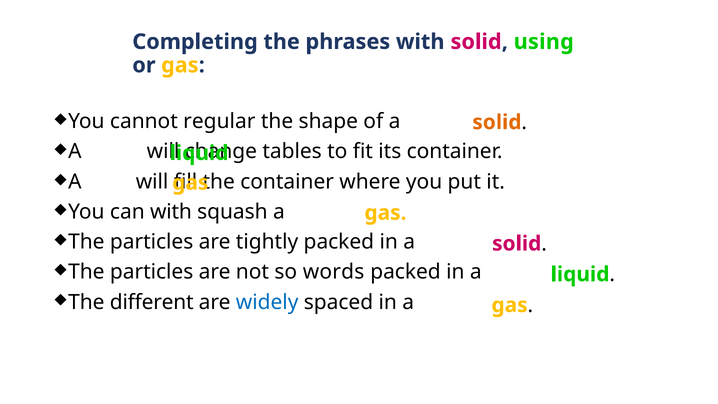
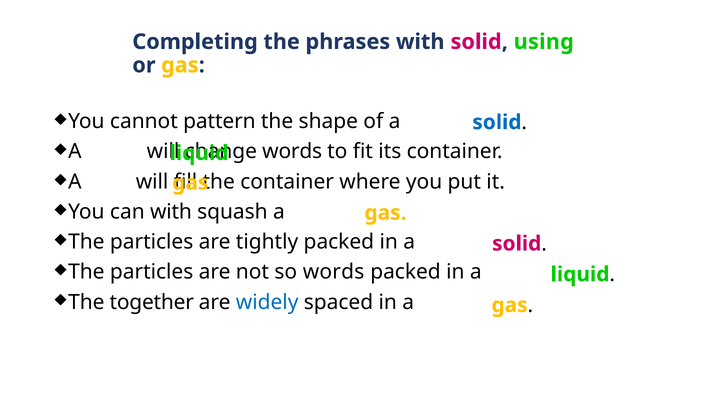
regular: regular -> pattern
solid at (497, 122) colour: orange -> blue
tables at (292, 151): tables -> words
different: different -> together
